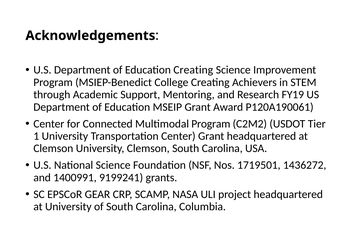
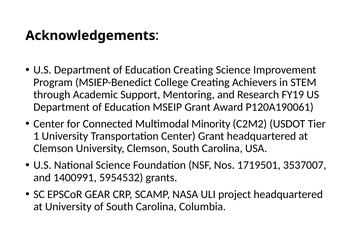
Multimodal Program: Program -> Minority
1436272: 1436272 -> 3537007
9199241: 9199241 -> 5954532
